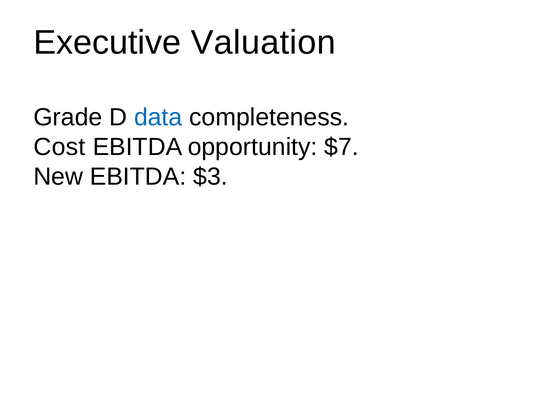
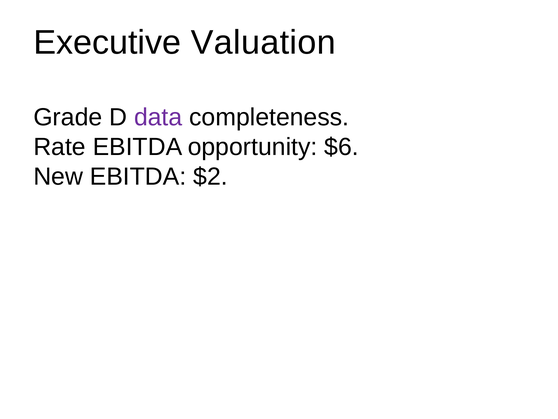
data colour: blue -> purple
Cost: Cost -> Rate
$7: $7 -> $6
$3: $3 -> $2
